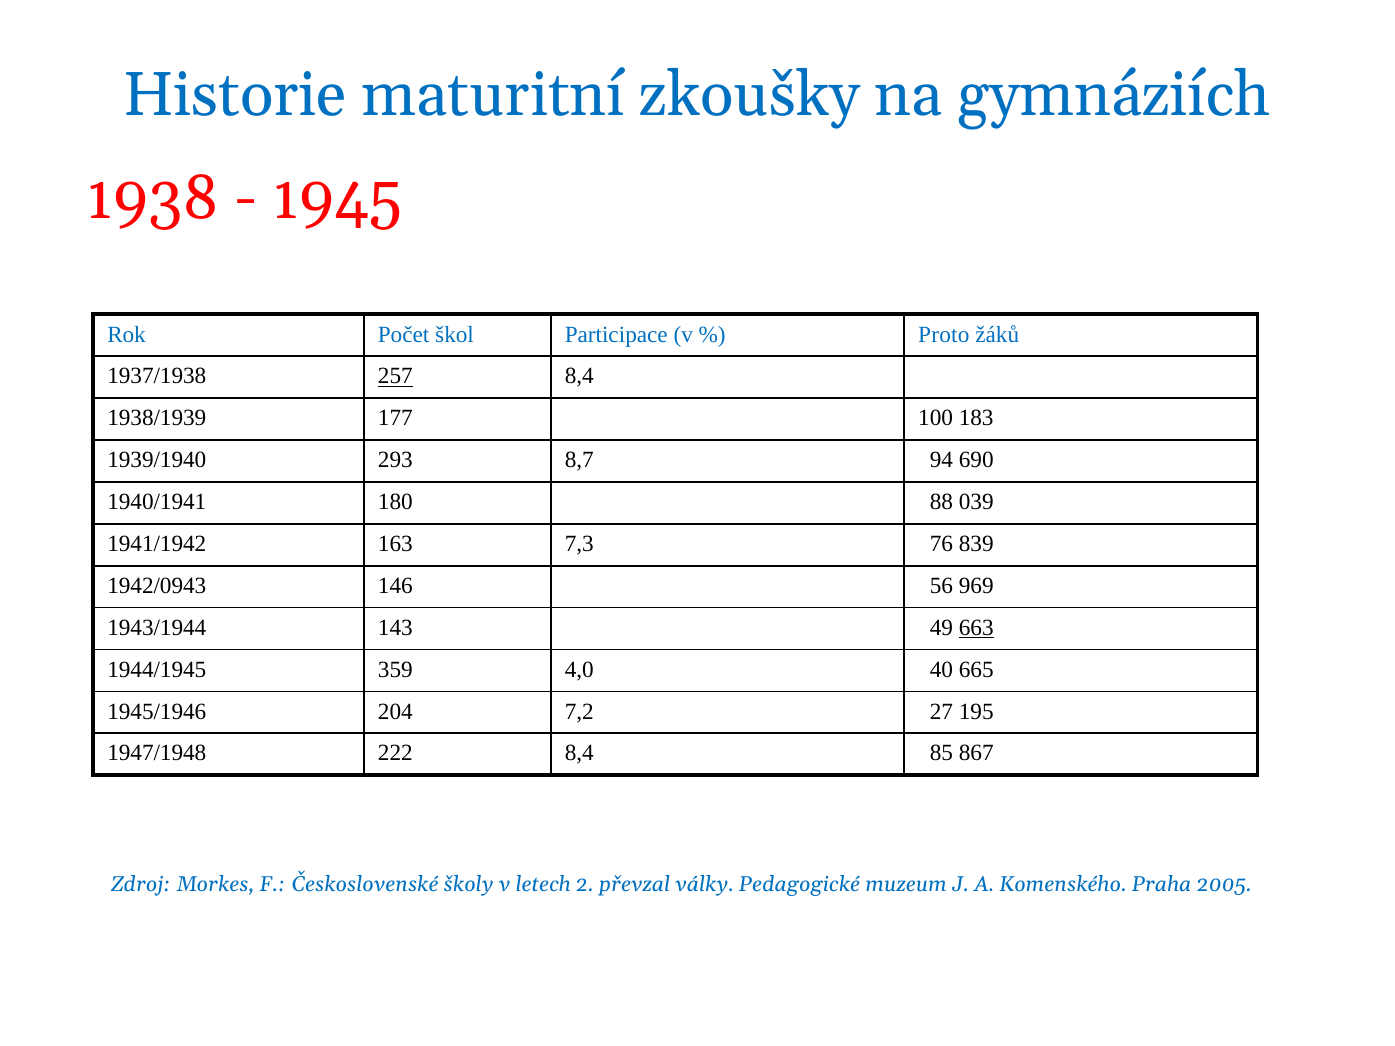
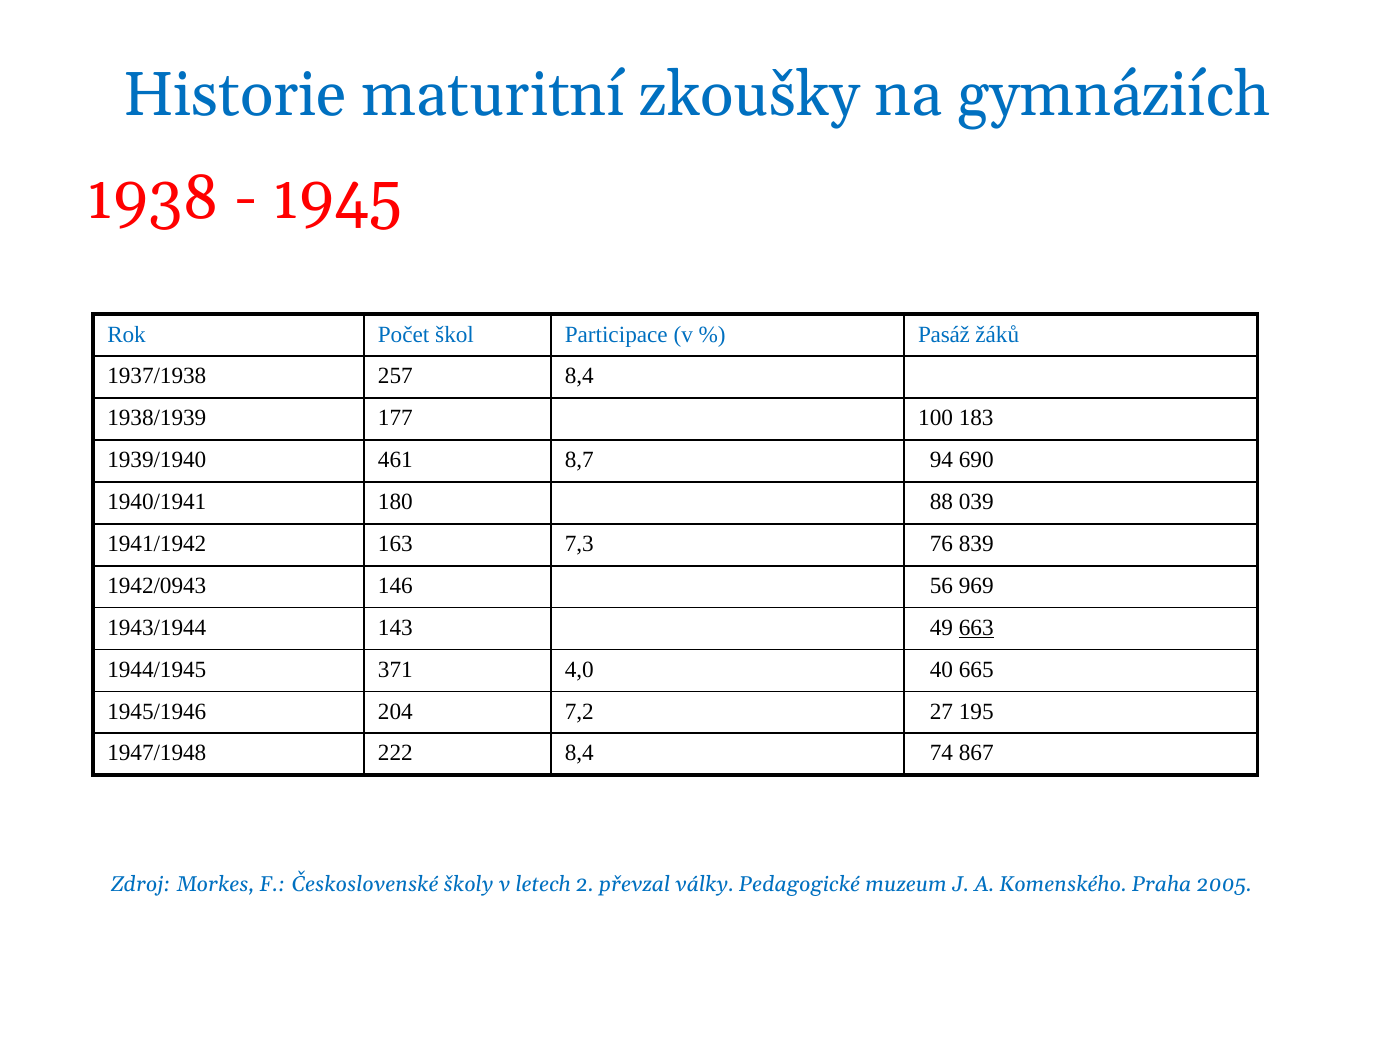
Proto: Proto -> Pasáž
257 underline: present -> none
293: 293 -> 461
359: 359 -> 371
85: 85 -> 74
